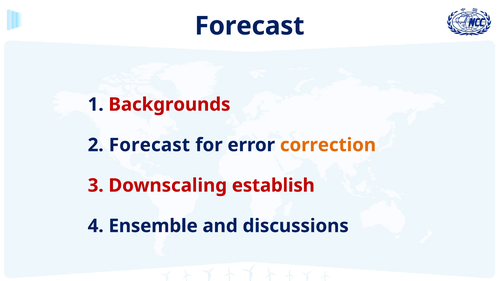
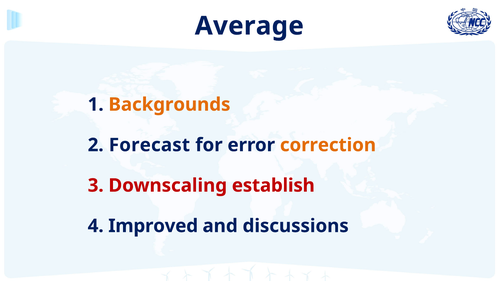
Forecast at (250, 26): Forecast -> Average
Backgrounds colour: red -> orange
Ensemble: Ensemble -> Improved
